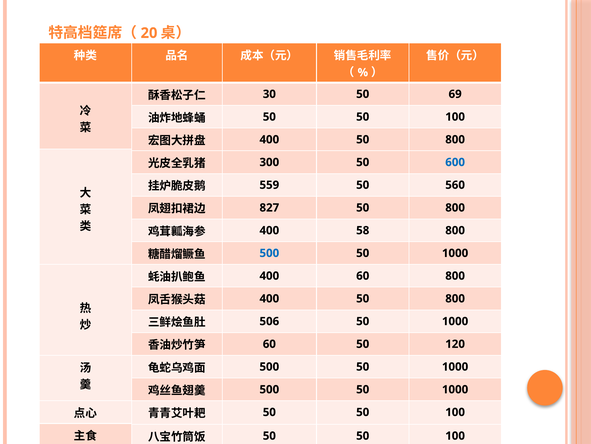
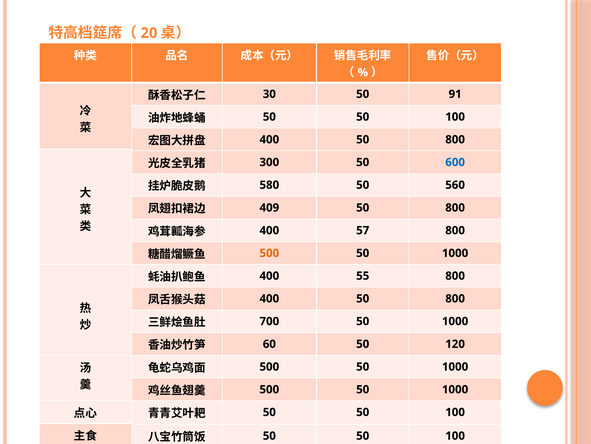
69: 69 -> 91
559: 559 -> 580
827: 827 -> 409
58: 58 -> 57
500 at (269, 253) colour: blue -> orange
400 60: 60 -> 55
506: 506 -> 700
